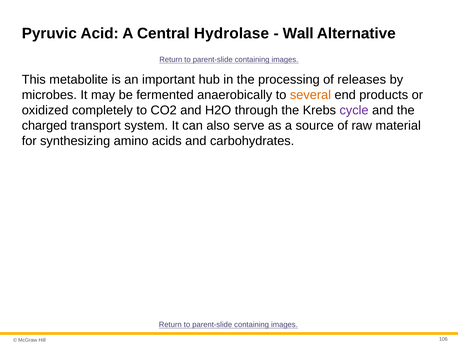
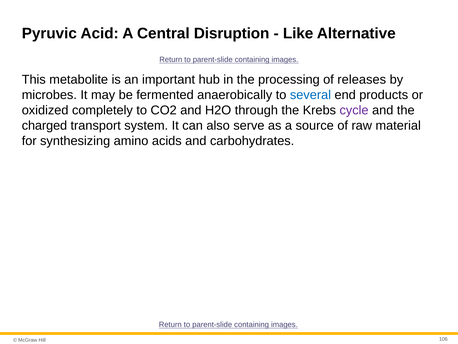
Hydrolase: Hydrolase -> Disruption
Wall: Wall -> Like
several colour: orange -> blue
